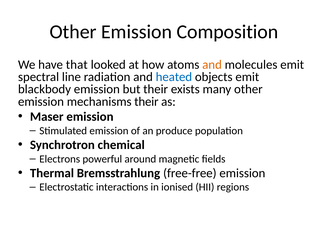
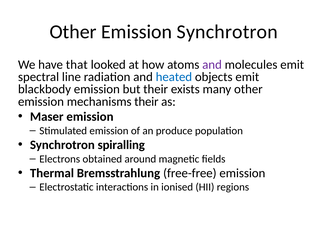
Emission Composition: Composition -> Synchrotron
and at (212, 65) colour: orange -> purple
chemical: chemical -> spiralling
powerful: powerful -> obtained
